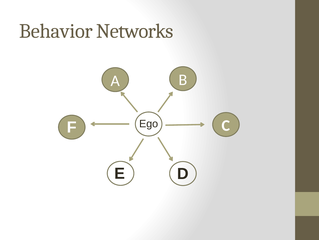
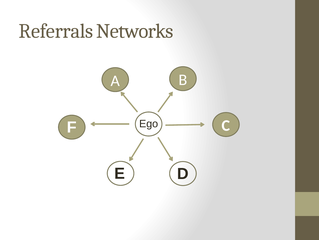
Behavior: Behavior -> Referrals
